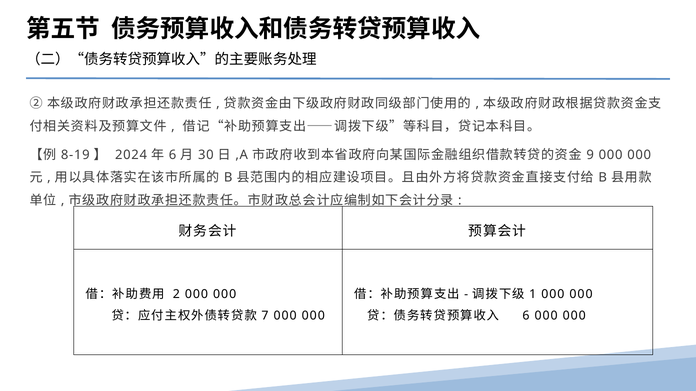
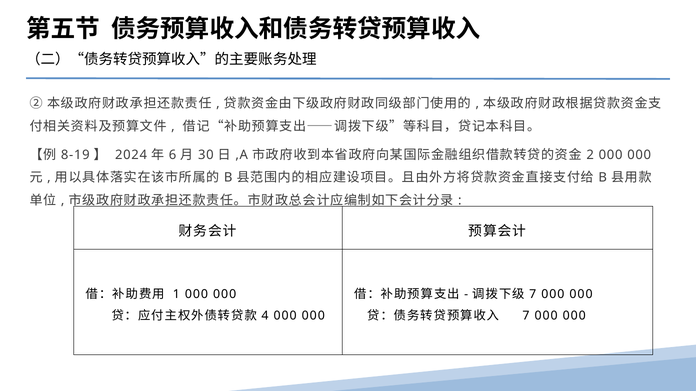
9: 9 -> 2
2: 2 -> 1
1 at (533, 295): 1 -> 7
7: 7 -> 4
6 at (526, 316): 6 -> 7
